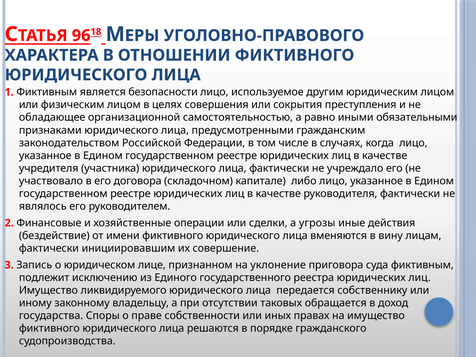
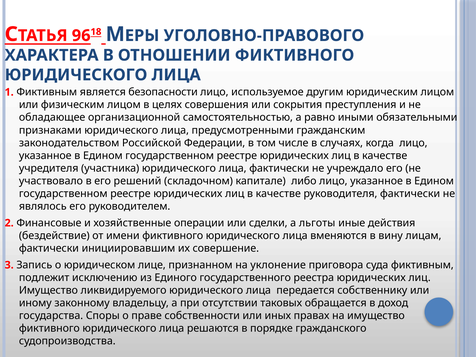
договора: договора -> решений
угрозы: угрозы -> льготы
